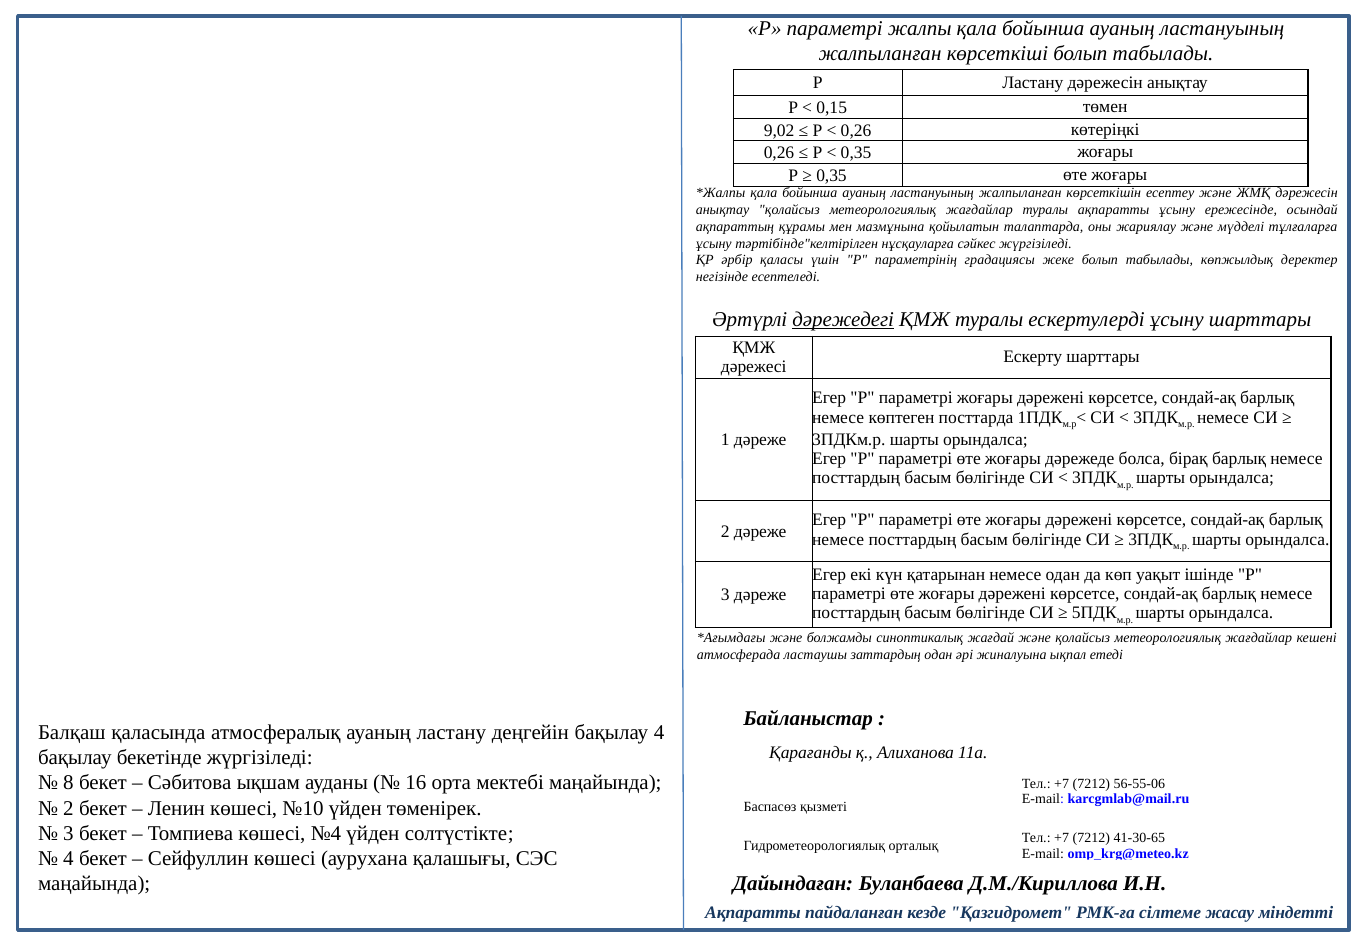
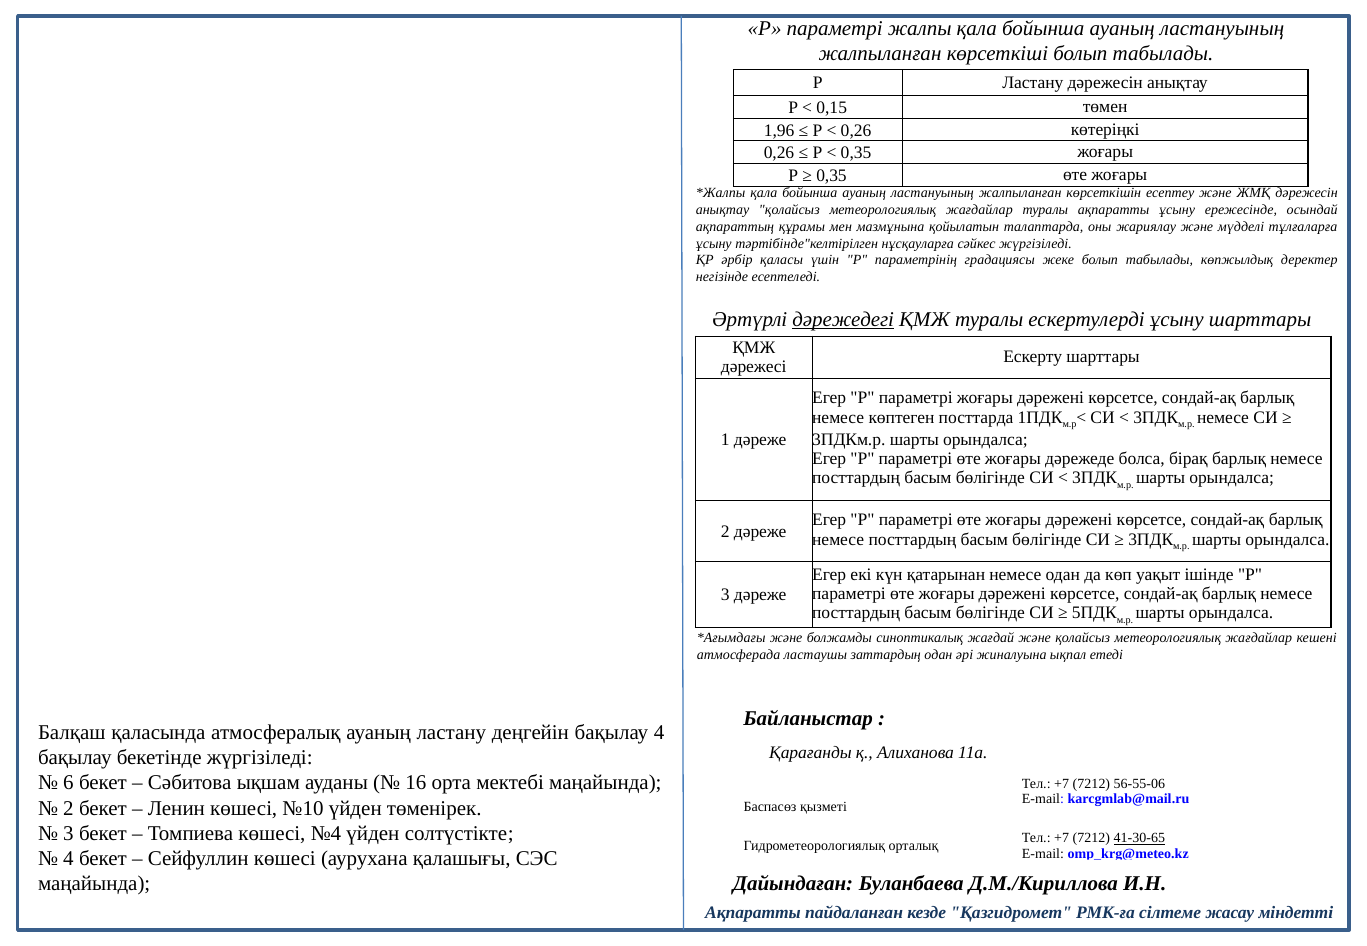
9,02: 9,02 -> 1,96
8: 8 -> 6
41-30-65 underline: none -> present
